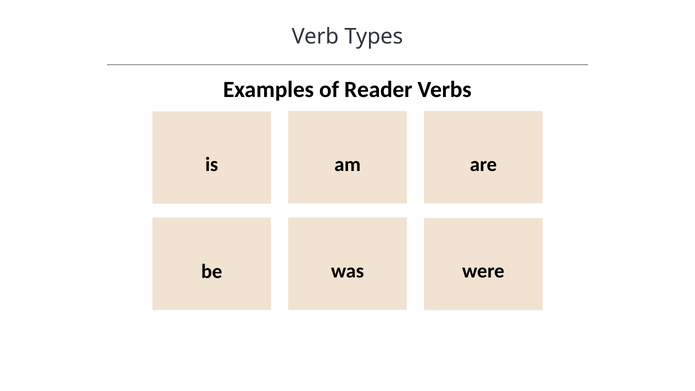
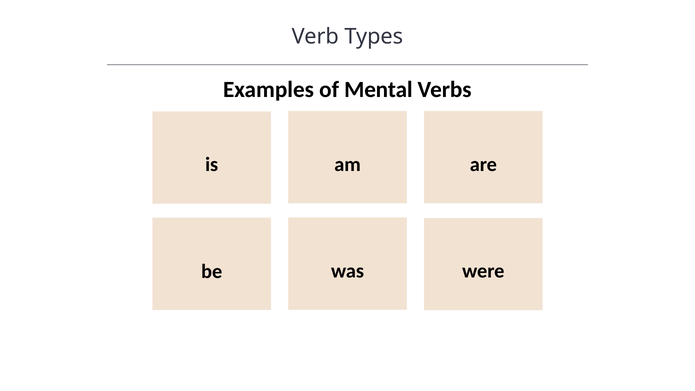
Reader: Reader -> Mental
